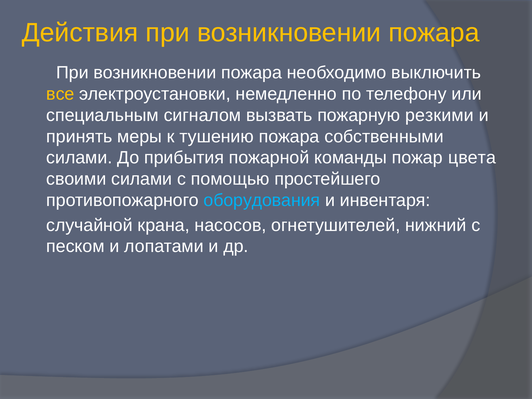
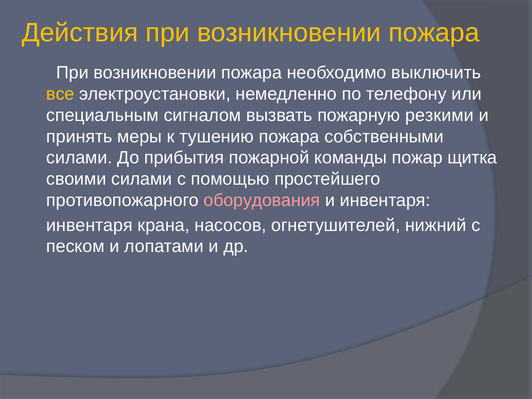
цвета: цвета -> щитка
оборудования colour: light blue -> pink
случайной at (90, 225): случайной -> инвентаря
